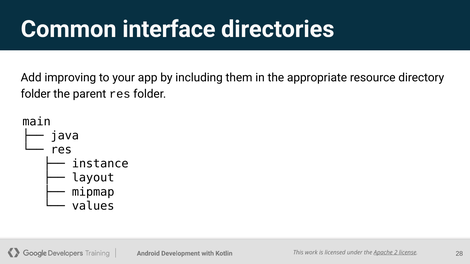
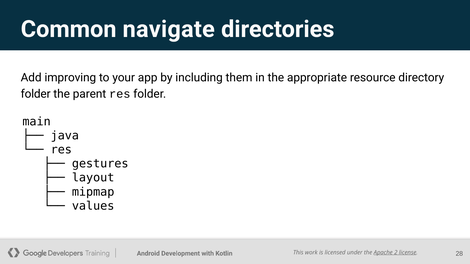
interface: interface -> navigate
instance: instance -> gestures
